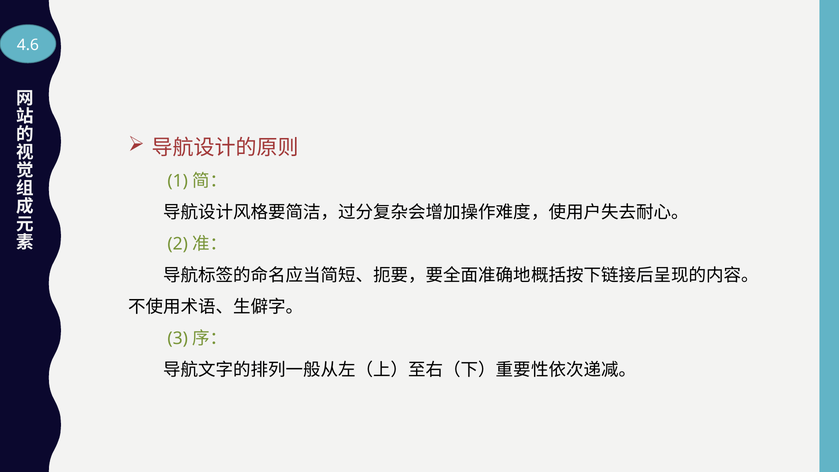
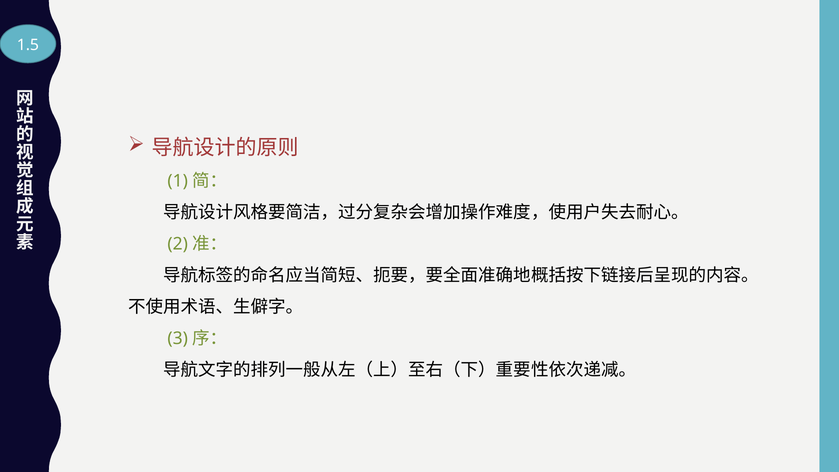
4.6: 4.6 -> 1.5
